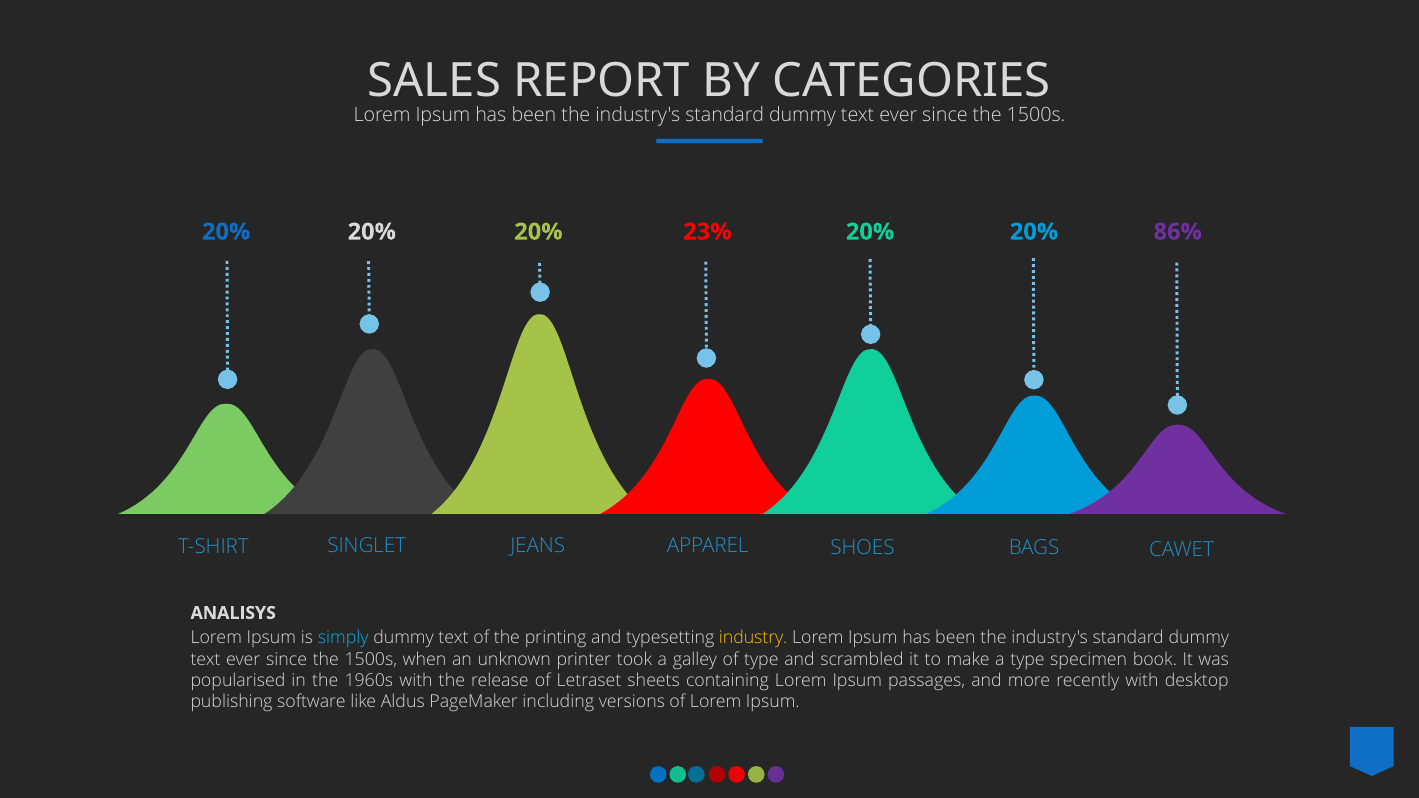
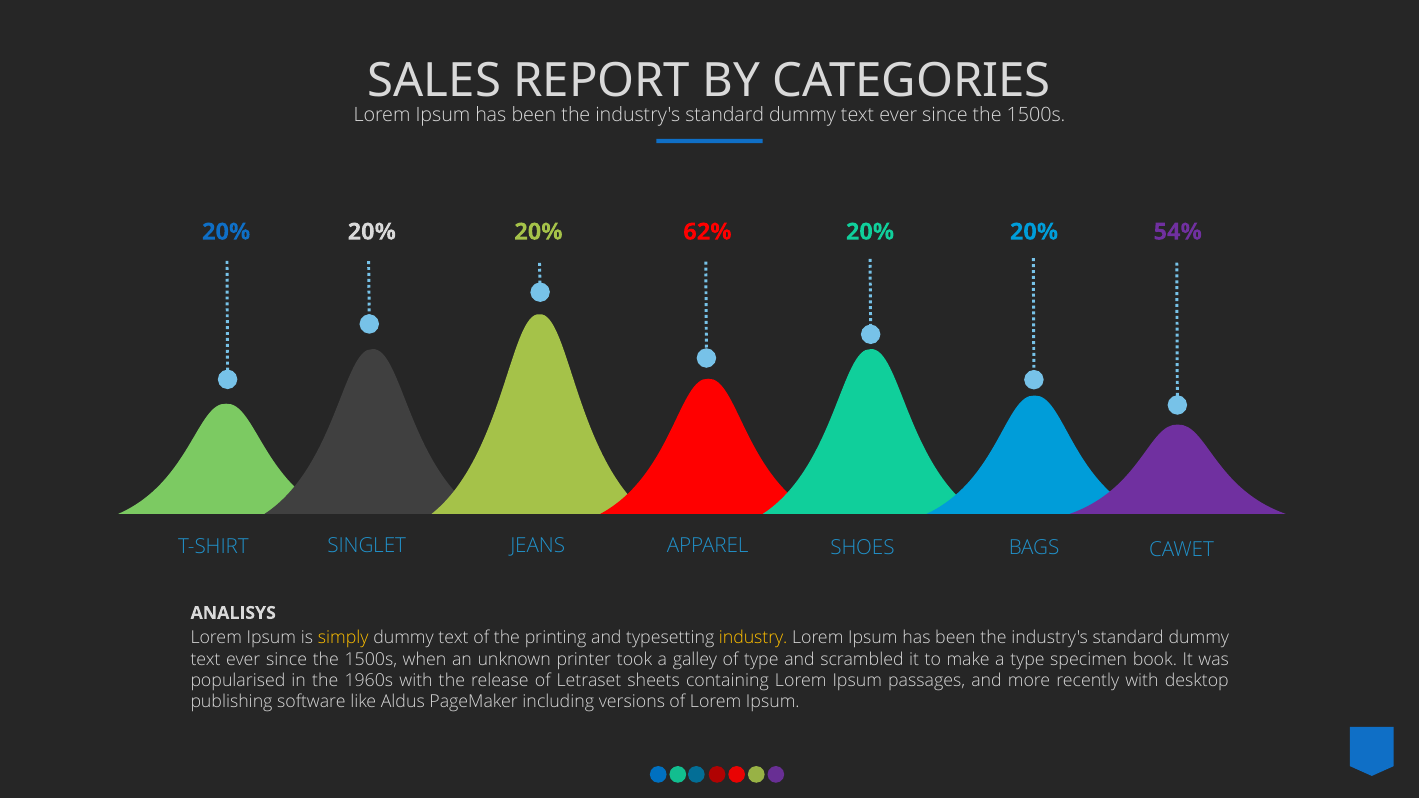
23%: 23% -> 62%
86%: 86% -> 54%
simply colour: light blue -> yellow
